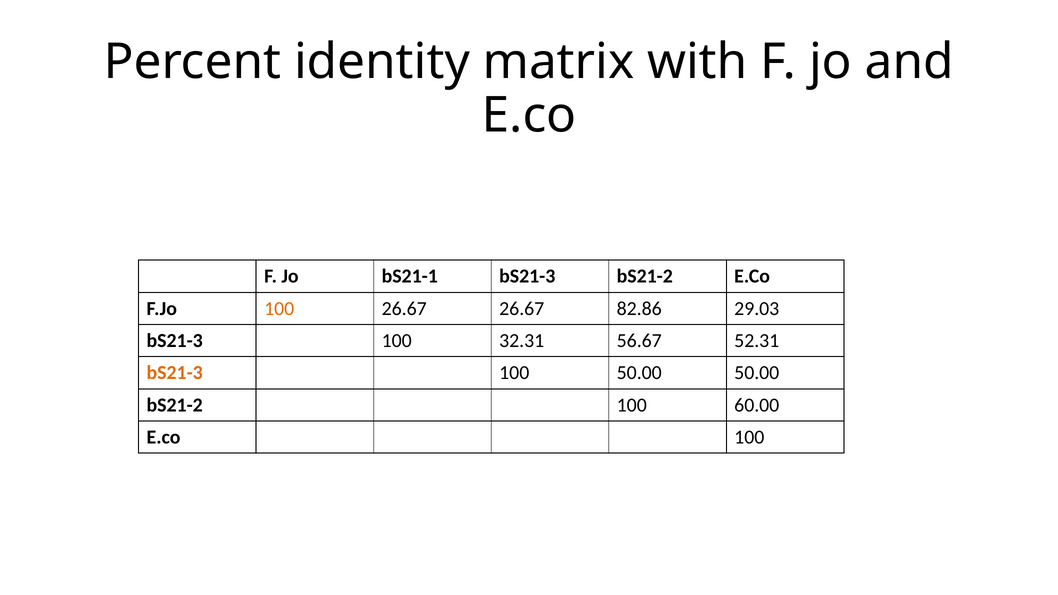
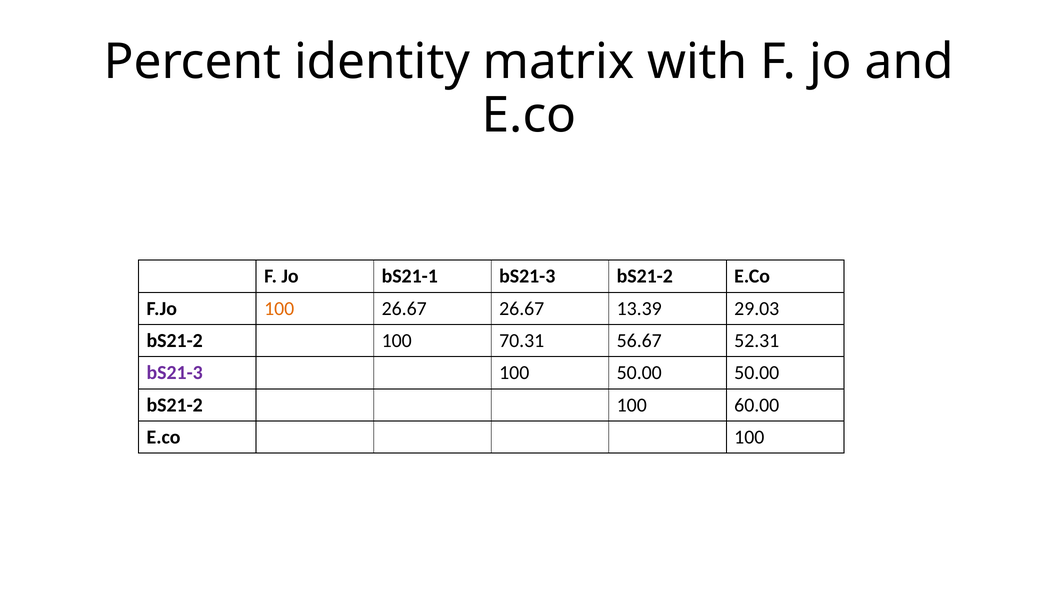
82.86: 82.86 -> 13.39
bS21-3 at (175, 341): bS21-3 -> bS21-2
32.31: 32.31 -> 70.31
bS21-3 at (175, 373) colour: orange -> purple
